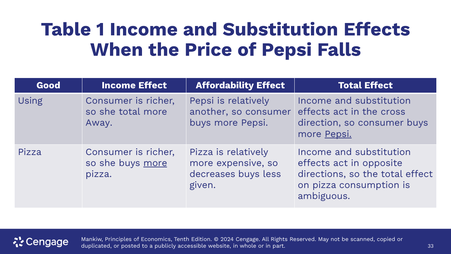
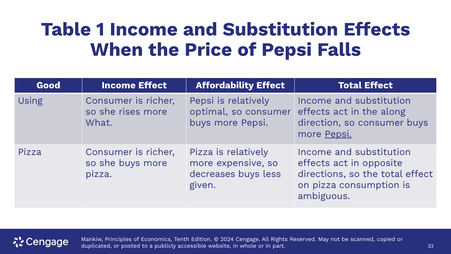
she total: total -> rises
another: another -> optimal
cross: cross -> along
Away: Away -> What
more at (155, 163) underline: present -> none
